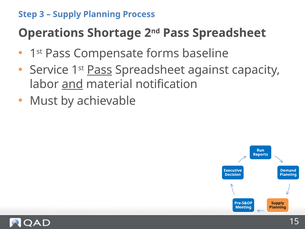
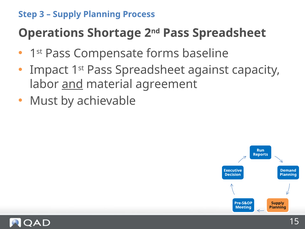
Service: Service -> Impact
Pass at (100, 70) underline: present -> none
notification: notification -> agreement
